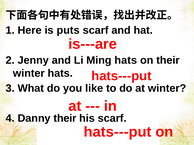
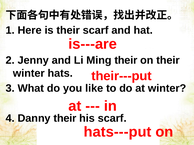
is puts: puts -> their
Ming hats: hats -> their
hats---put at (121, 76): hats---put -> their---put
